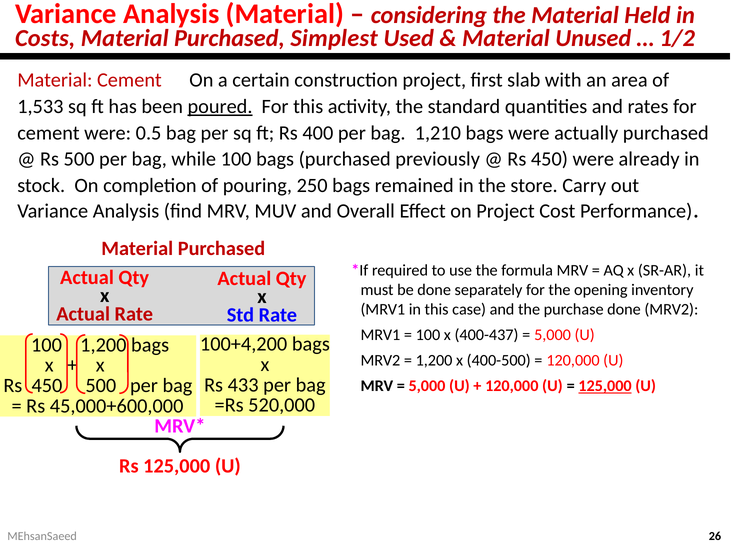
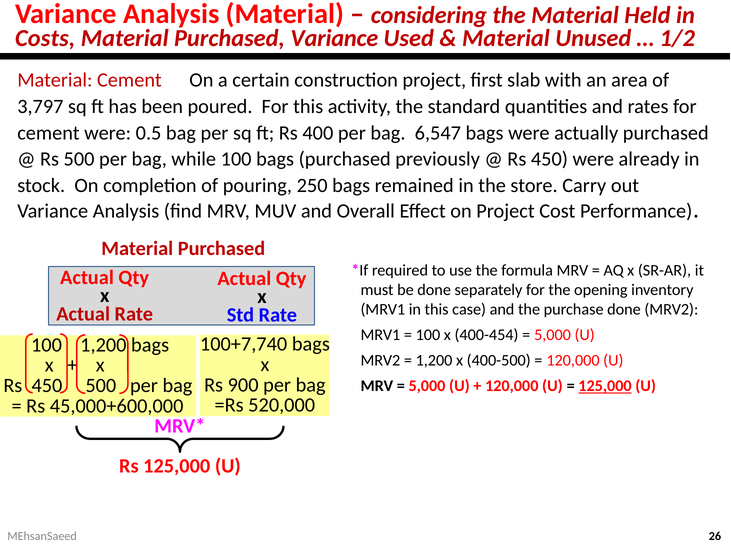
Purchased Simplest: Simplest -> Variance
1,533: 1,533 -> 3,797
poured underline: present -> none
1,210: 1,210 -> 6,547
400-437: 400-437 -> 400-454
100+4,200: 100+4,200 -> 100+7,740
433: 433 -> 900
